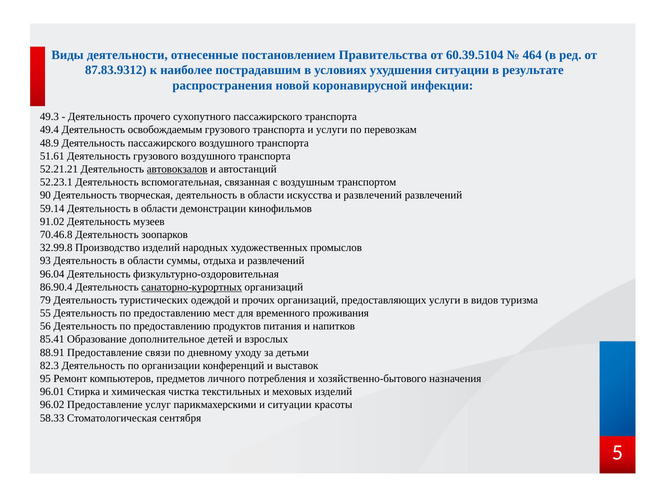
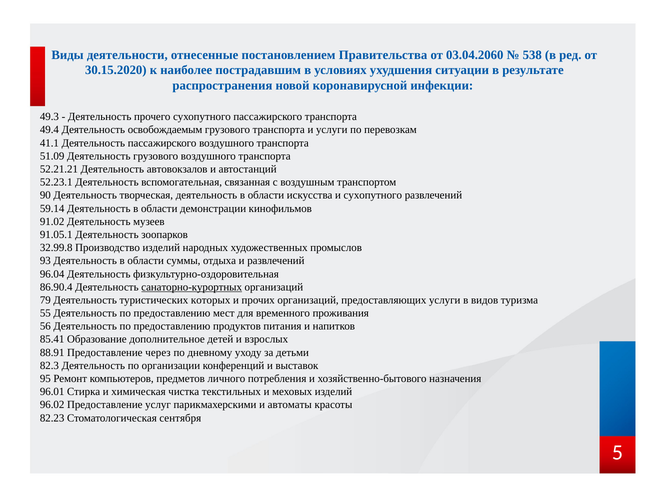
60.39.5104: 60.39.5104 -> 03.04.2060
464: 464 -> 538
87.83.9312: 87.83.9312 -> 30.15.2020
48.9: 48.9 -> 41.1
51.61: 51.61 -> 51.09
автовокзалов underline: present -> none
искусства и развлечений: развлечений -> сухопутного
70.46.8: 70.46.8 -> 91.05.1
одеждой: одеждой -> которых
связи: связи -> через
и ситуации: ситуации -> автоматы
58.33: 58.33 -> 82.23
